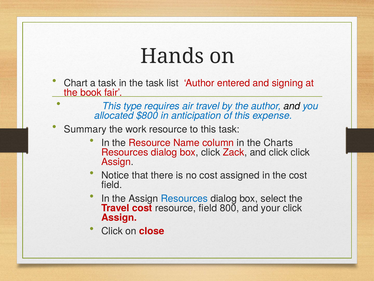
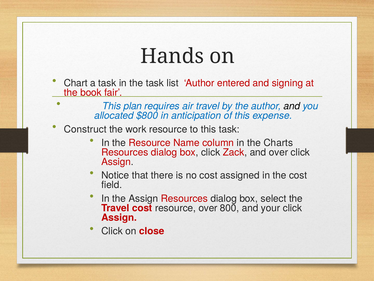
type: type -> plan
Summary: Summary -> Construct
and click: click -> over
Resources at (184, 198) colour: blue -> red
resource field: field -> over
